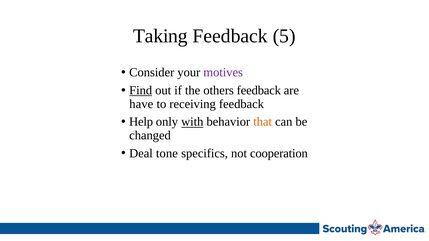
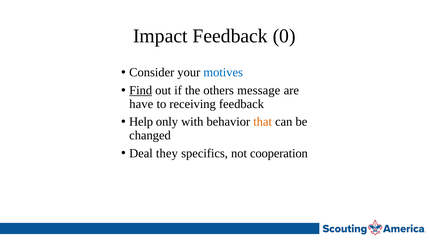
Taking: Taking -> Impact
5: 5 -> 0
motives colour: purple -> blue
others feedback: feedback -> message
with underline: present -> none
tone: tone -> they
